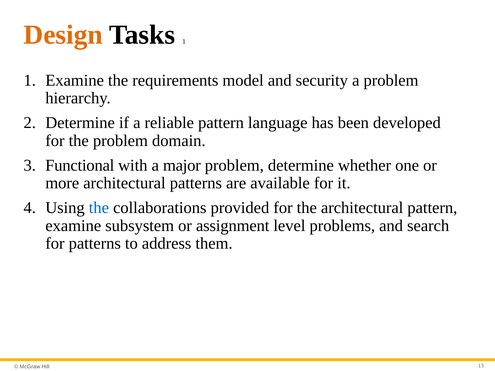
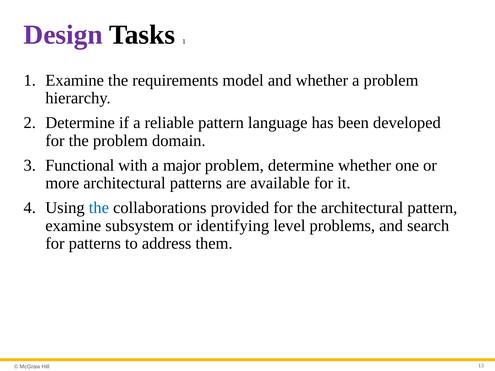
Design colour: orange -> purple
and security: security -> whether
assignment: assignment -> identifying
